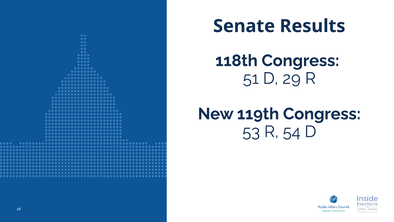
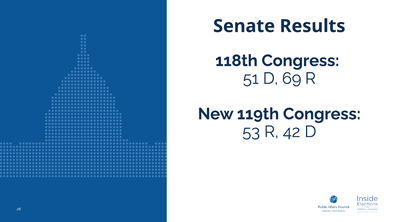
29: 29 -> 69
54: 54 -> 42
